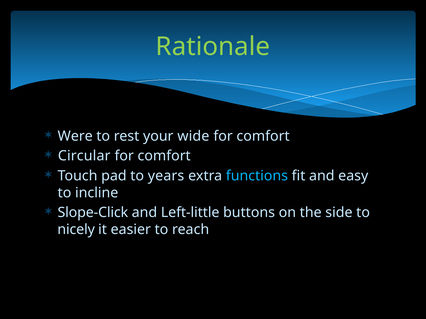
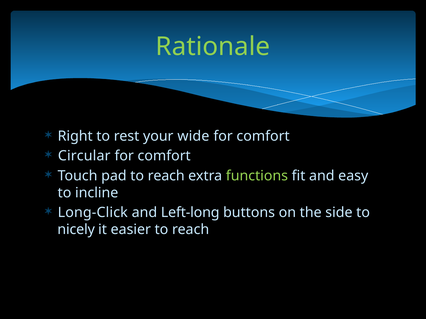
Were: Were -> Right
pad to years: years -> reach
functions colour: light blue -> light green
Slope-Click: Slope-Click -> Long-Click
Left-little: Left-little -> Left-long
